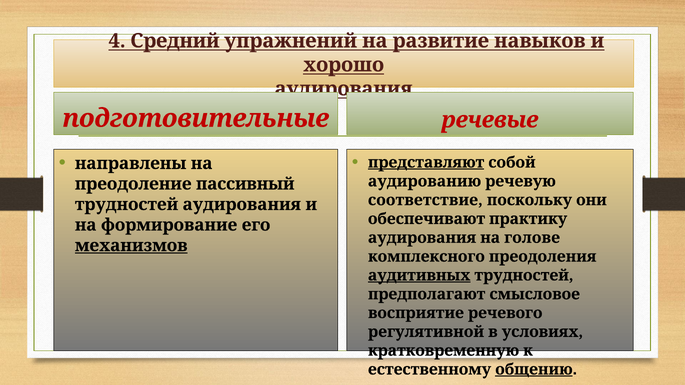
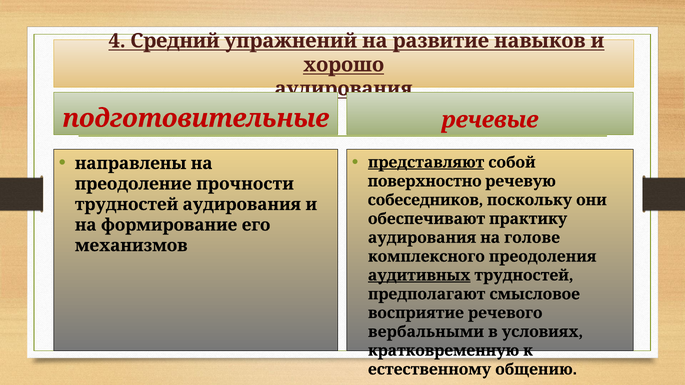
аудированию: аудированию -> поверхностно
пассивный: пассивный -> прочности
соответствие: соответствие -> собеседников
механизмов underline: present -> none
регулятивной: регулятивной -> вербальными
общению underline: present -> none
